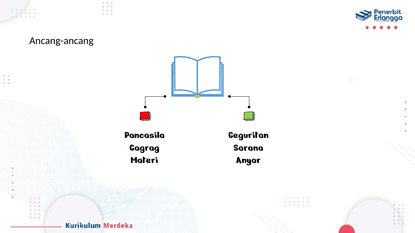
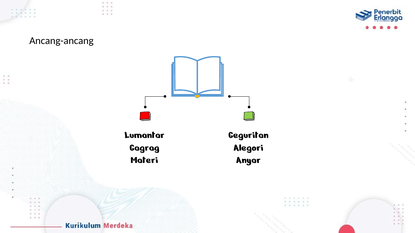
Pancasila: Pancasila -> Lumantar
Sarana: Sarana -> Alegori
